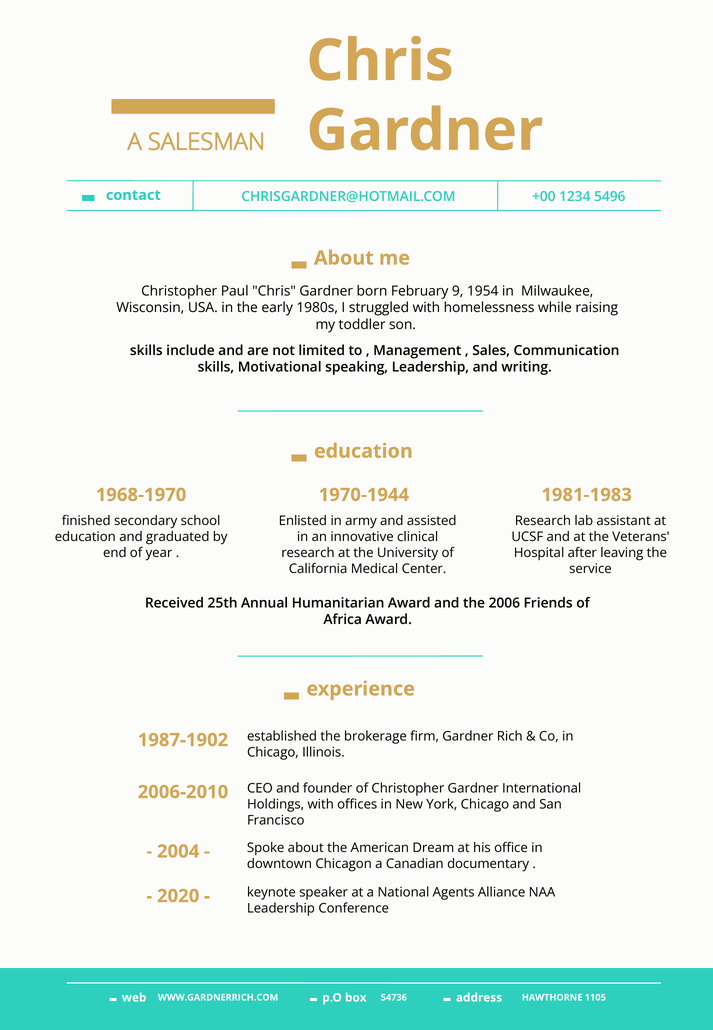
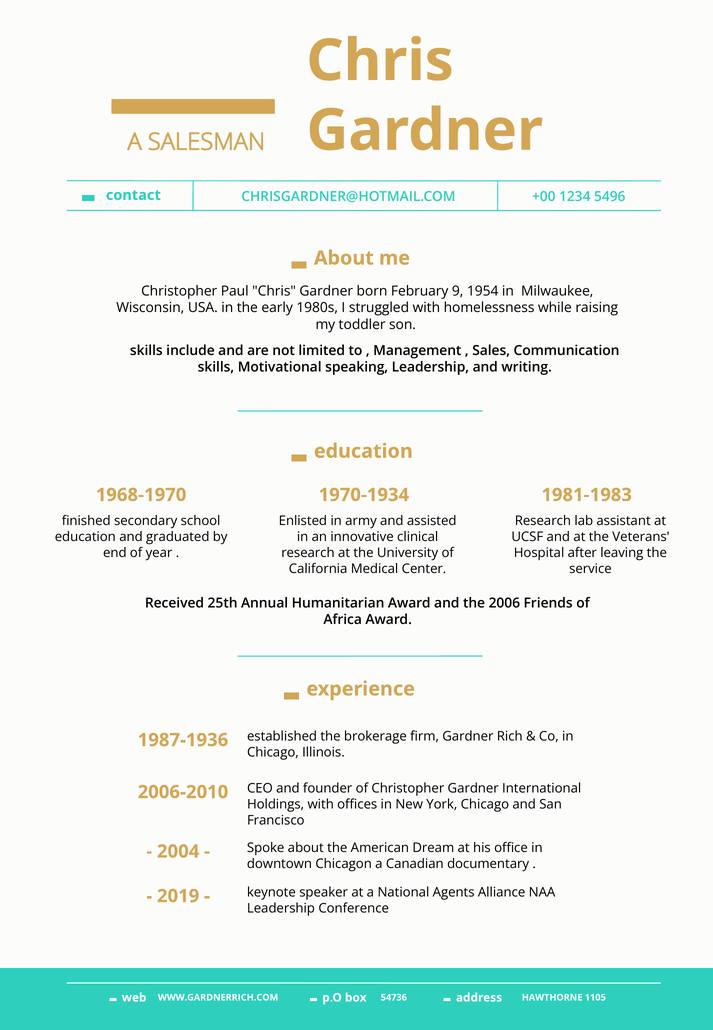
1970-1944: 1970-1944 -> 1970-1934
1987-1902: 1987-1902 -> 1987-1936
2020: 2020 -> 2019
